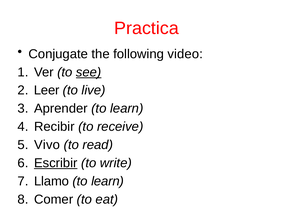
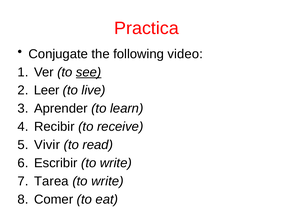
Vivo: Vivo -> Vivir
Escribir underline: present -> none
Llamo: Llamo -> Tarea
learn at (108, 182): learn -> write
